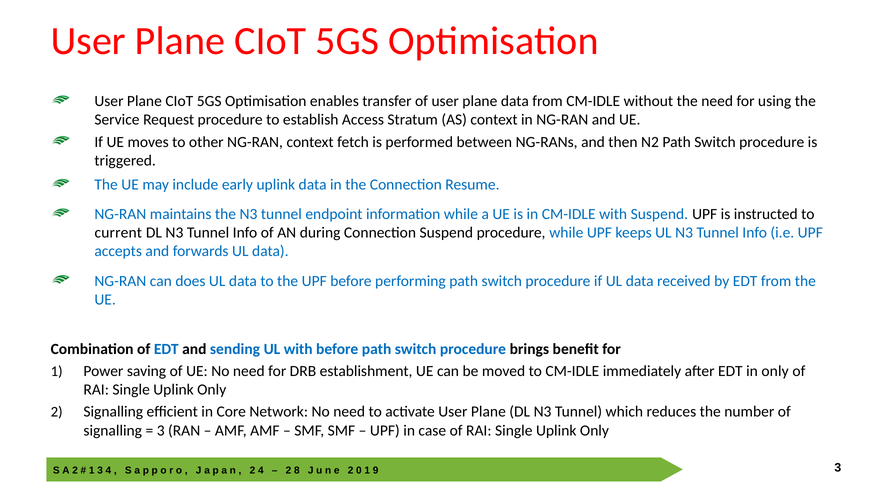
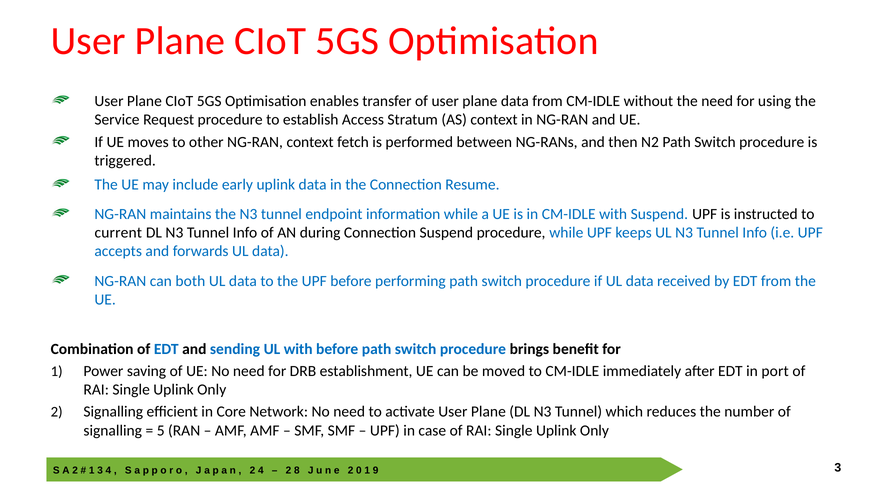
does: does -> both
in only: only -> port
3 at (161, 431): 3 -> 5
